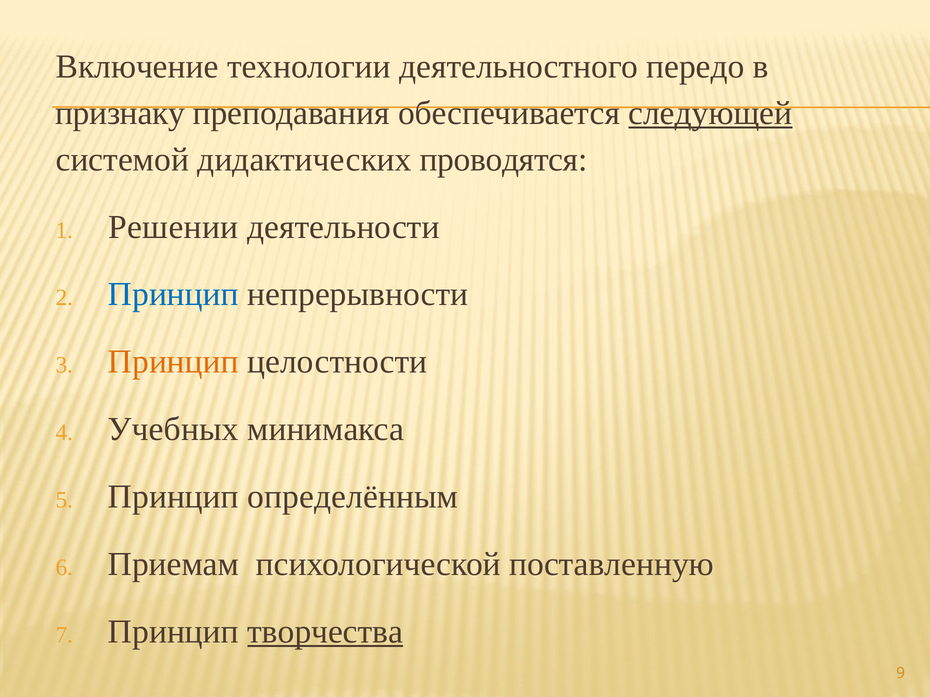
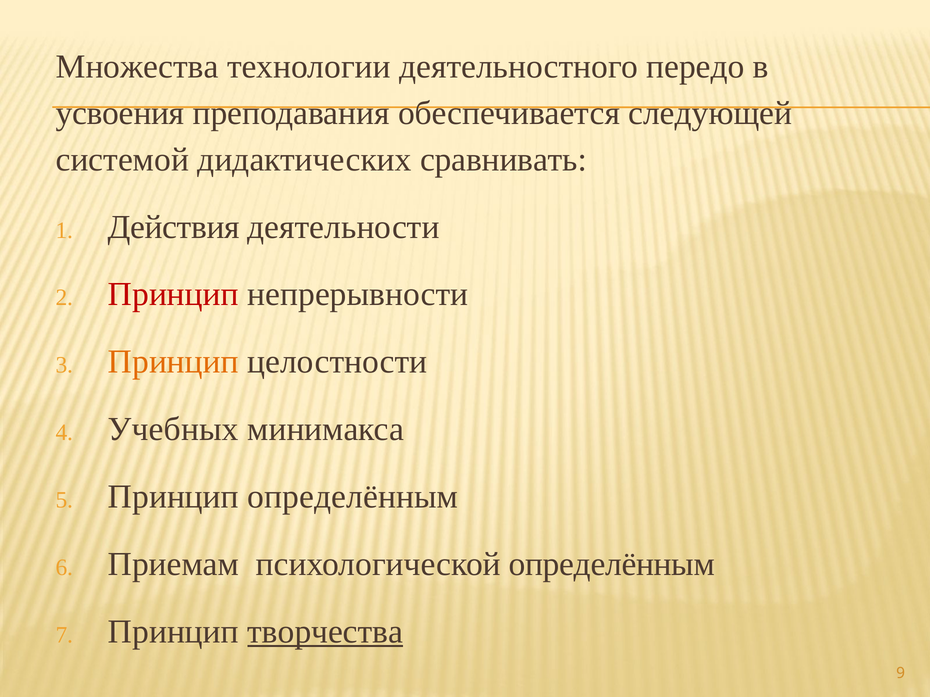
Включение: Включение -> Множества
признаку: признаку -> усвоения
следующей underline: present -> none
проводятся: проводятся -> сравнивать
Решении: Решении -> Действия
Принцип at (173, 295) colour: blue -> red
психологической поставленную: поставленную -> определённым
